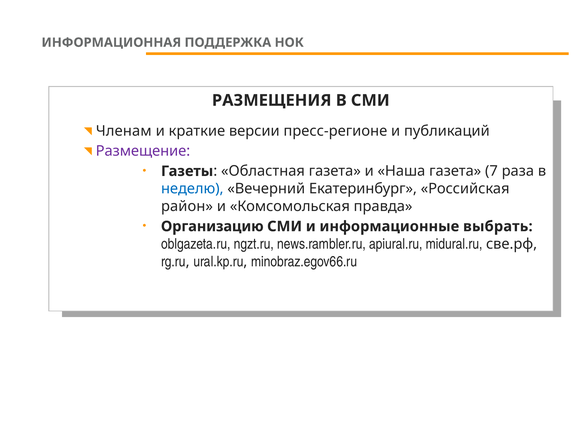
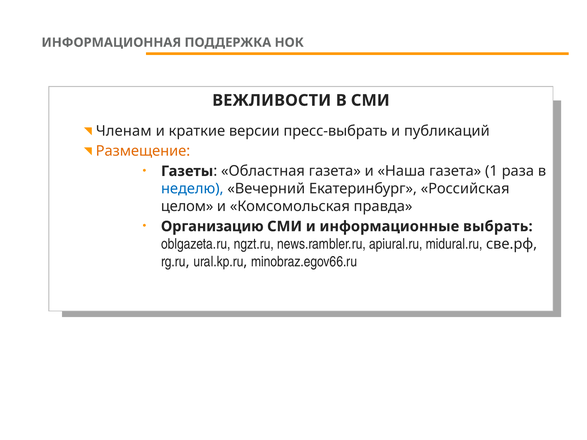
РАЗМЕЩЕНИЯ: РАЗМЕЩЕНИЯ -> ВЕЖЛИВОСТИ
пресс-регионе: пресс-регионе -> пресс-выбрать
Размещение colour: purple -> orange
7: 7 -> 1
район: район -> целом
